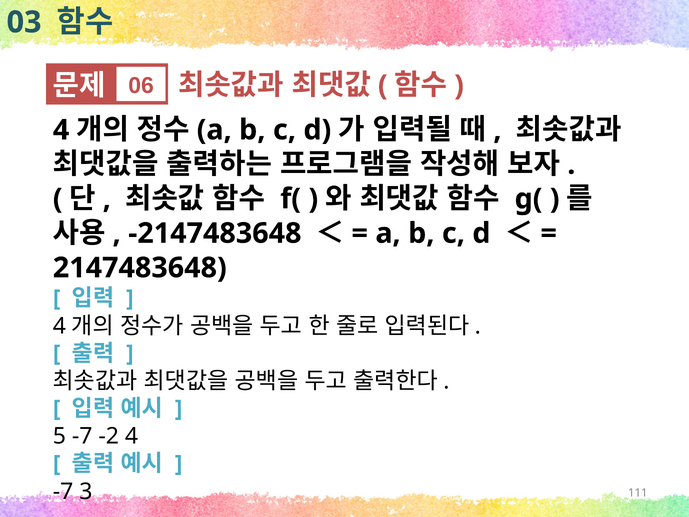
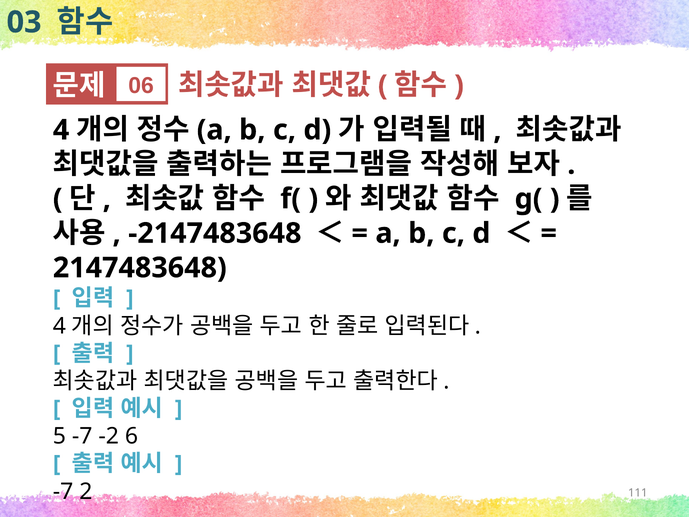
-2 4: 4 -> 6
3: 3 -> 2
